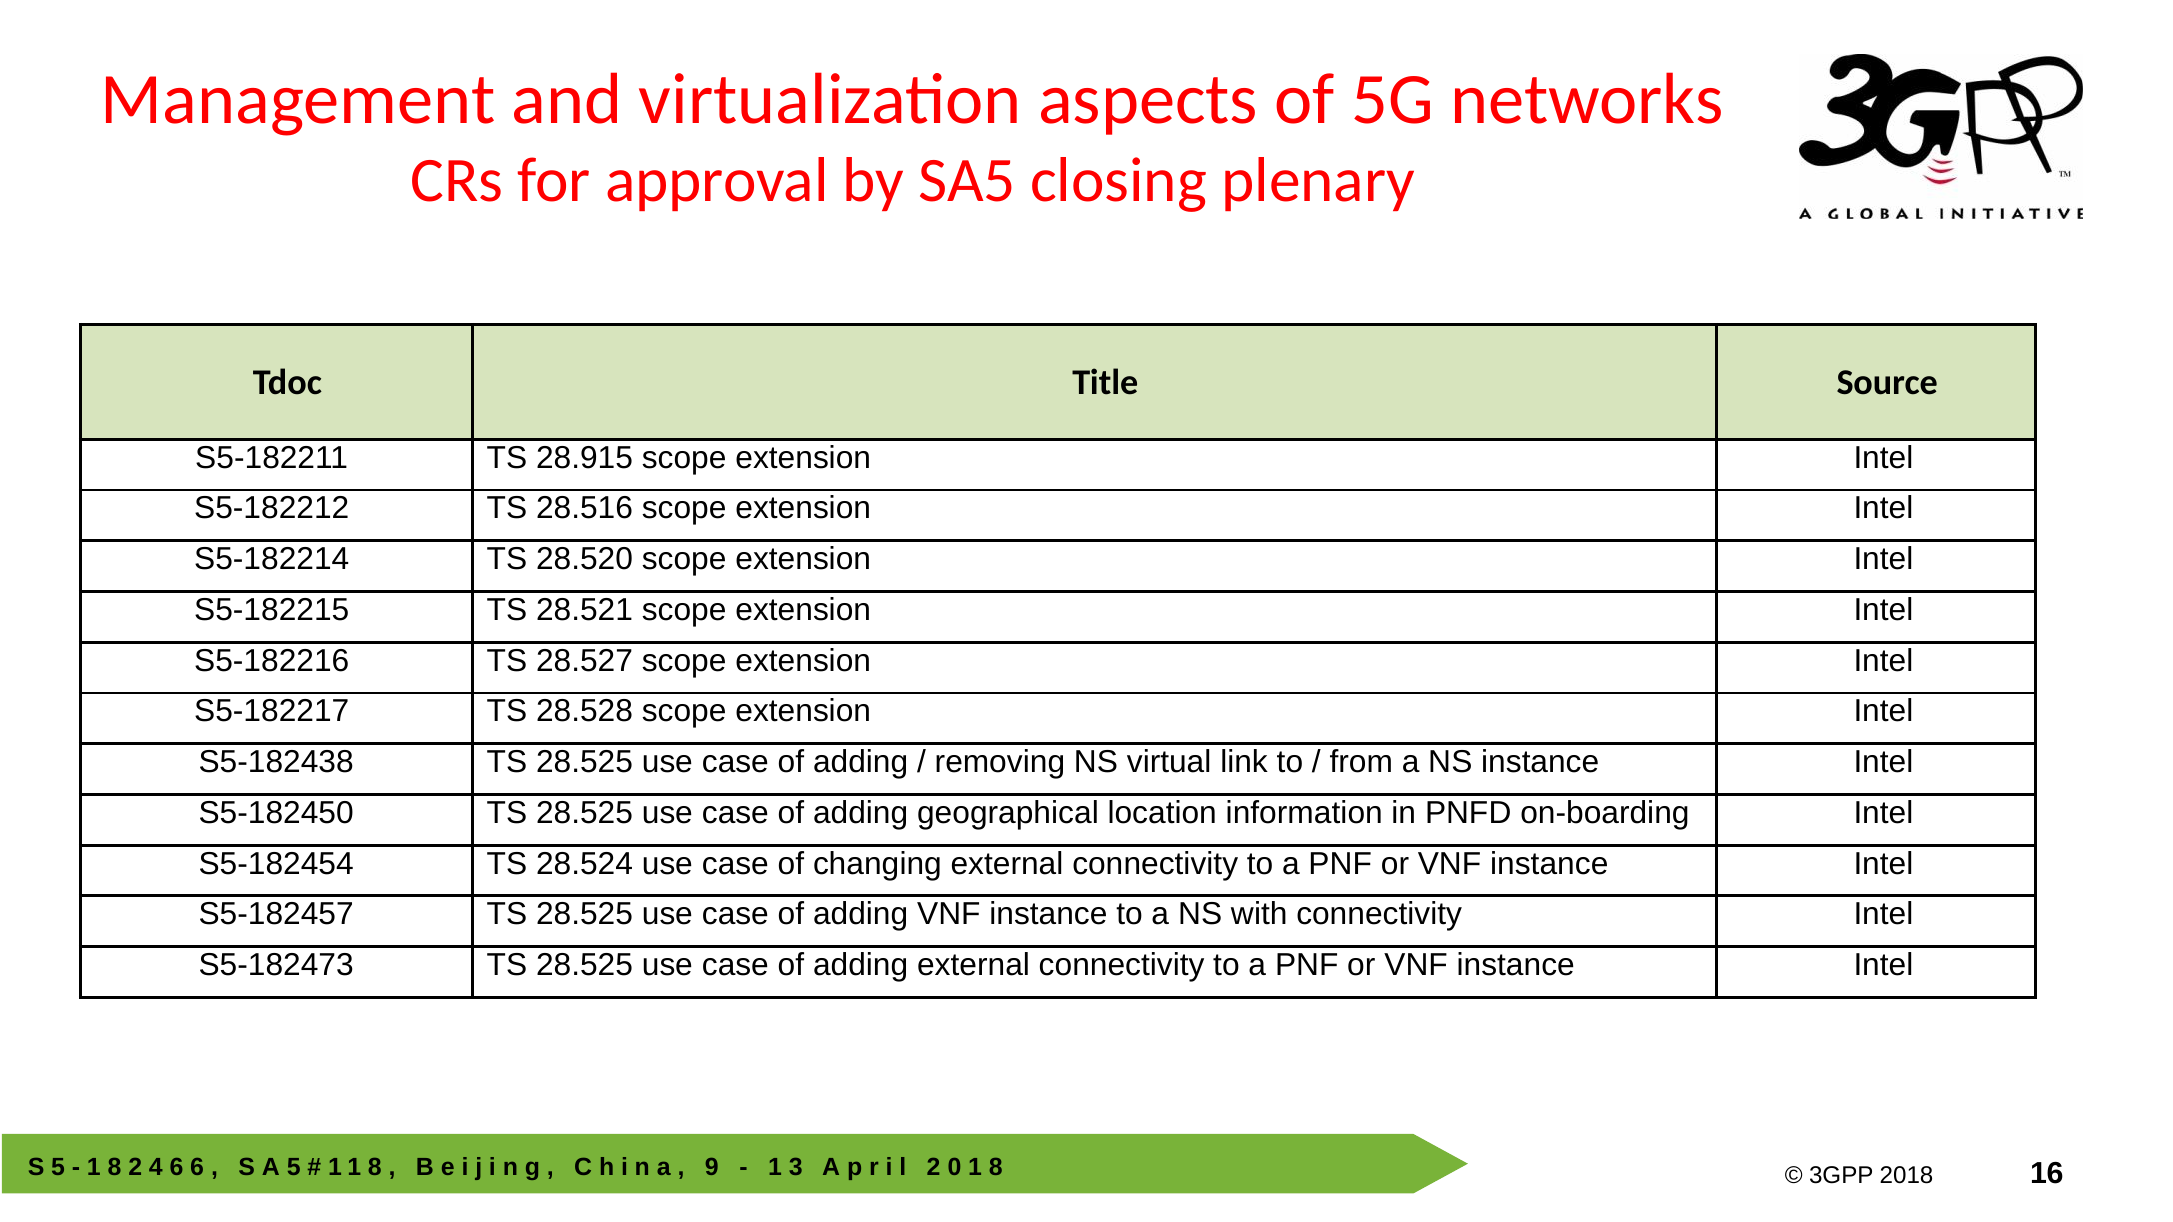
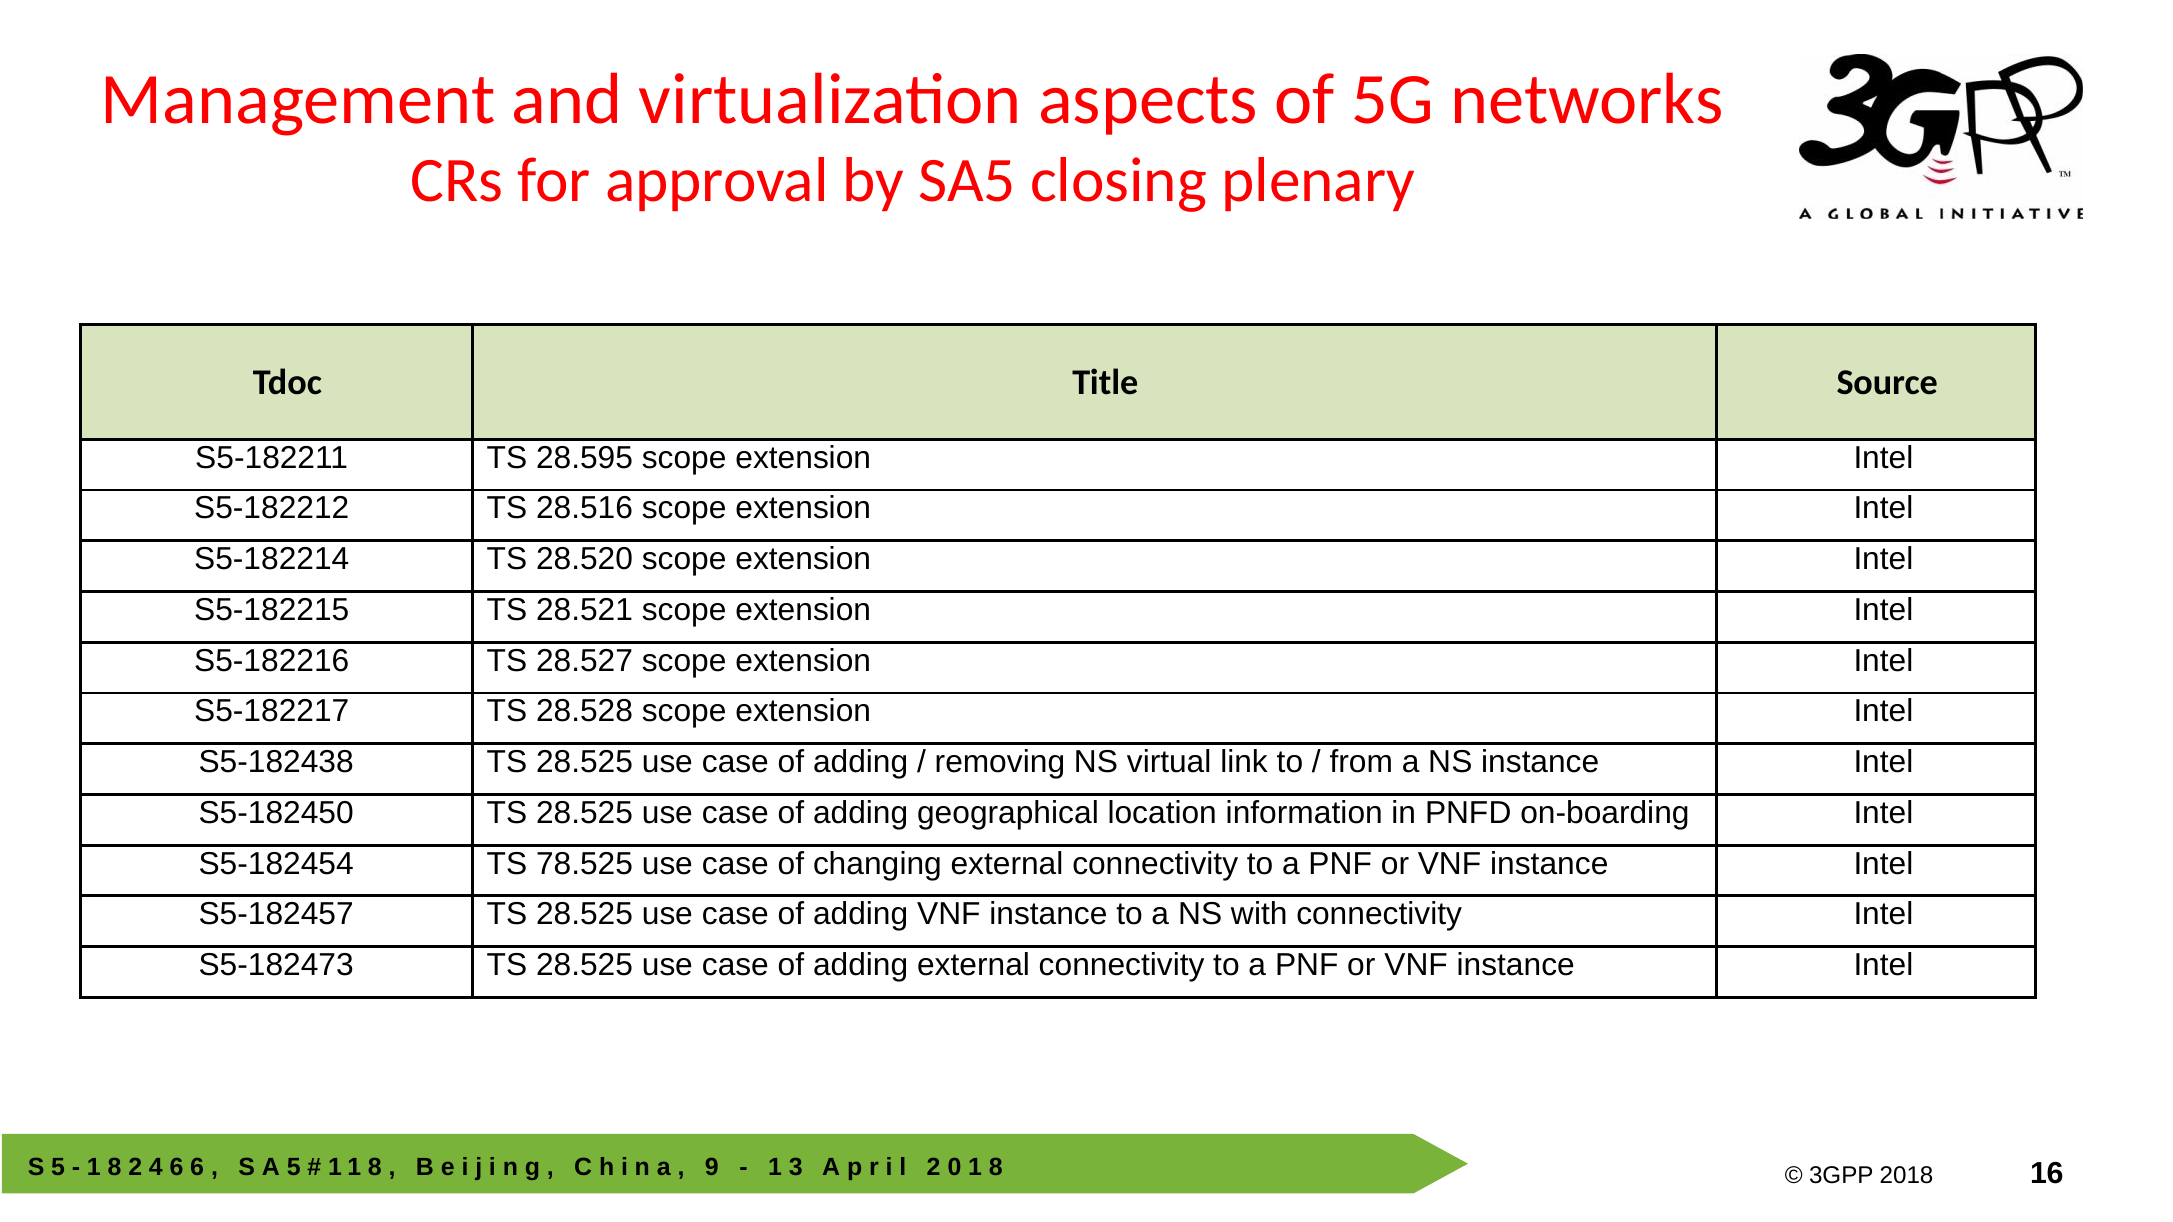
28.915: 28.915 -> 28.595
28.524: 28.524 -> 78.525
